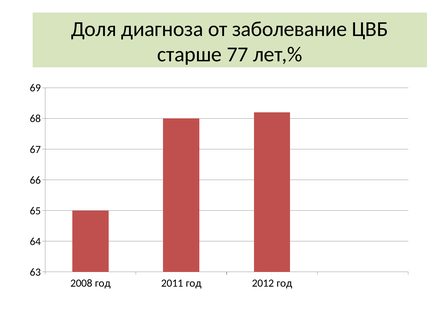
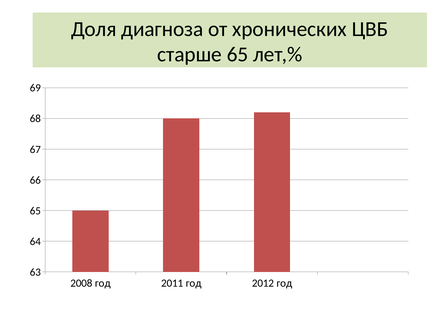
заболевание: заболевание -> хронических
старше 77: 77 -> 65
